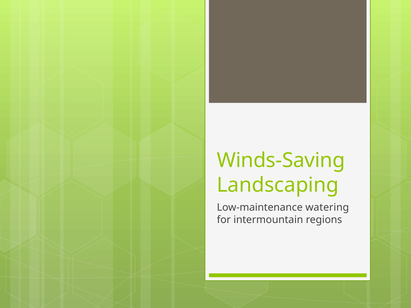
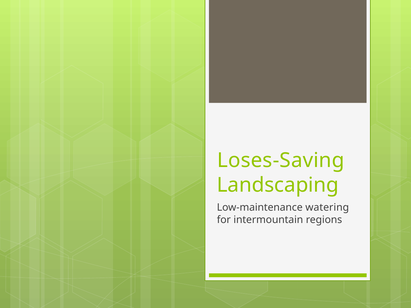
Winds-Saving: Winds-Saving -> Loses-Saving
